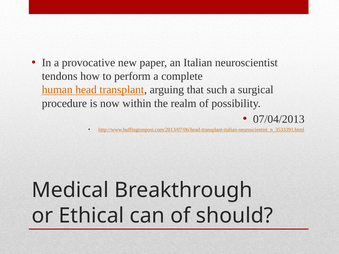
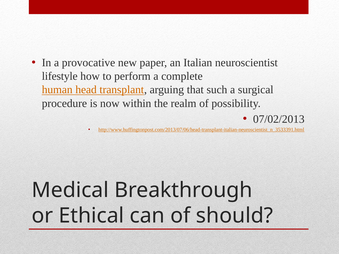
tendons: tendons -> lifestyle
07/04/2013: 07/04/2013 -> 07/02/2013
